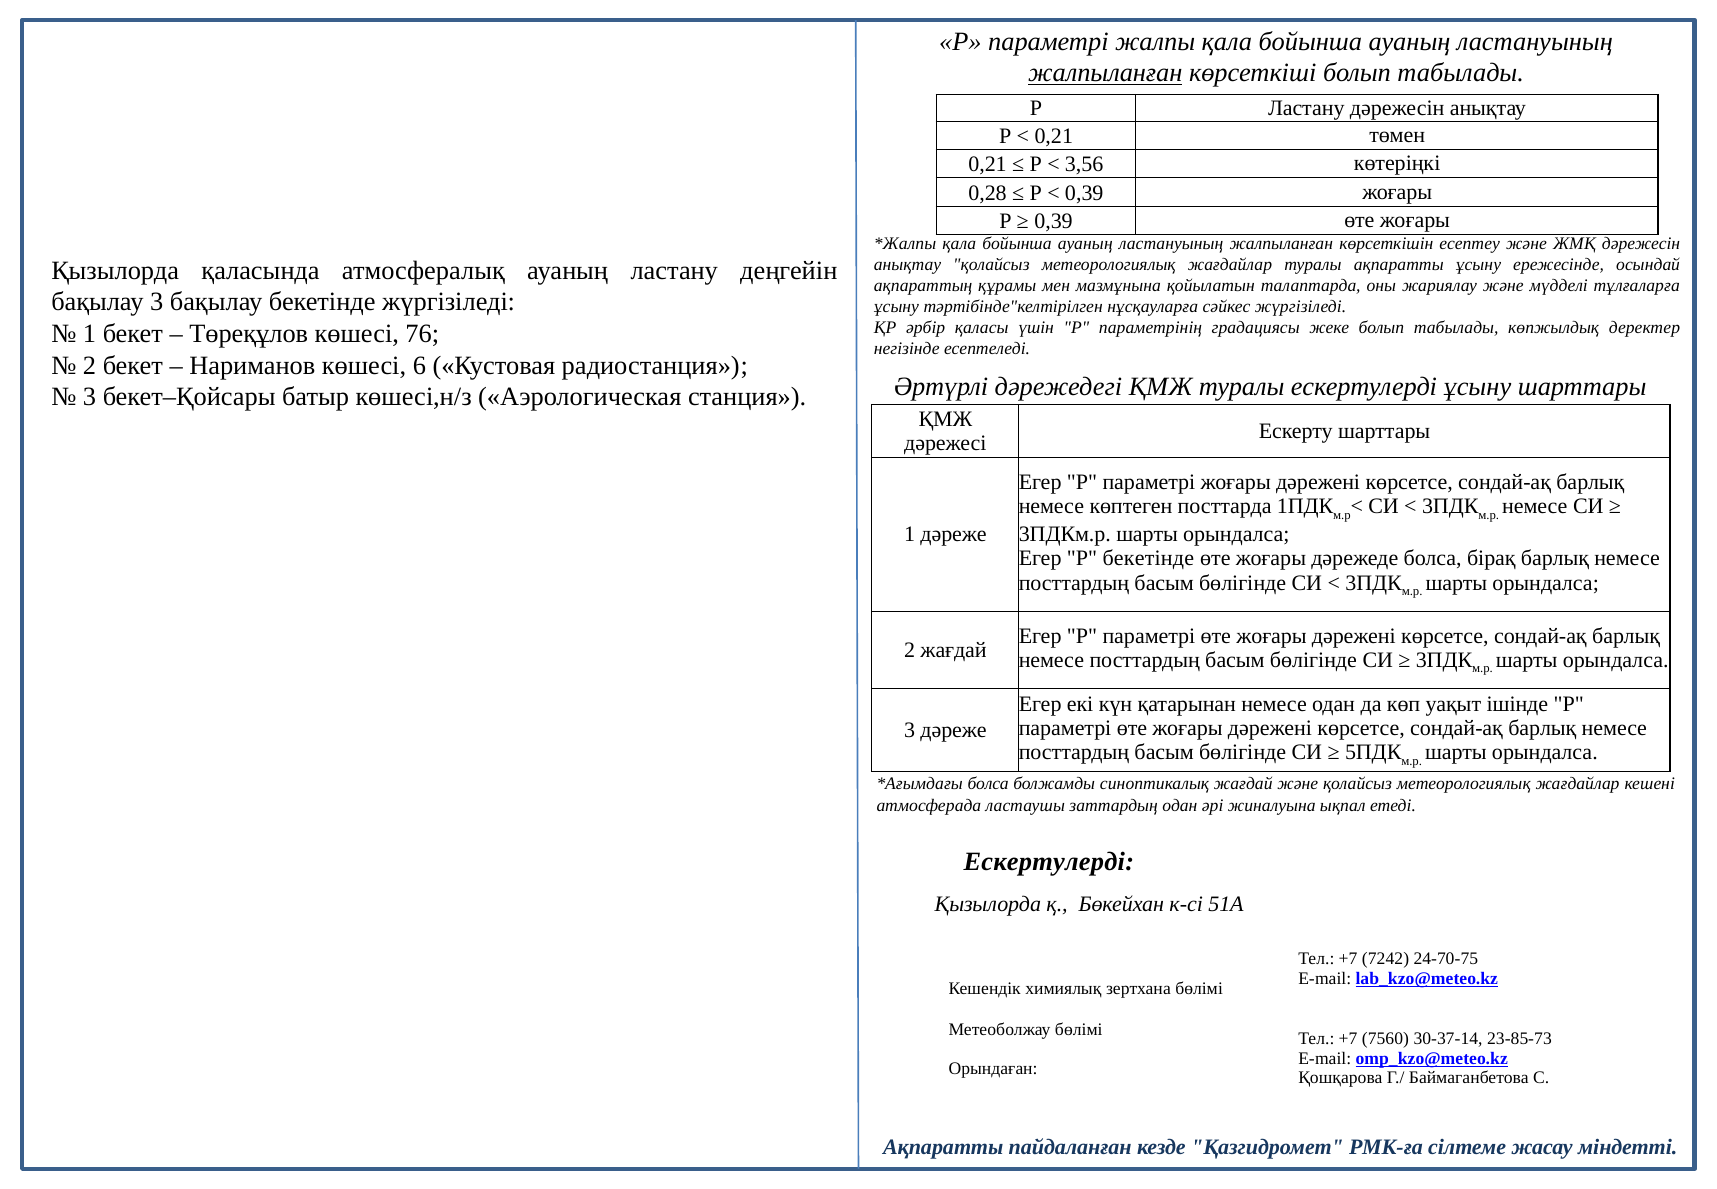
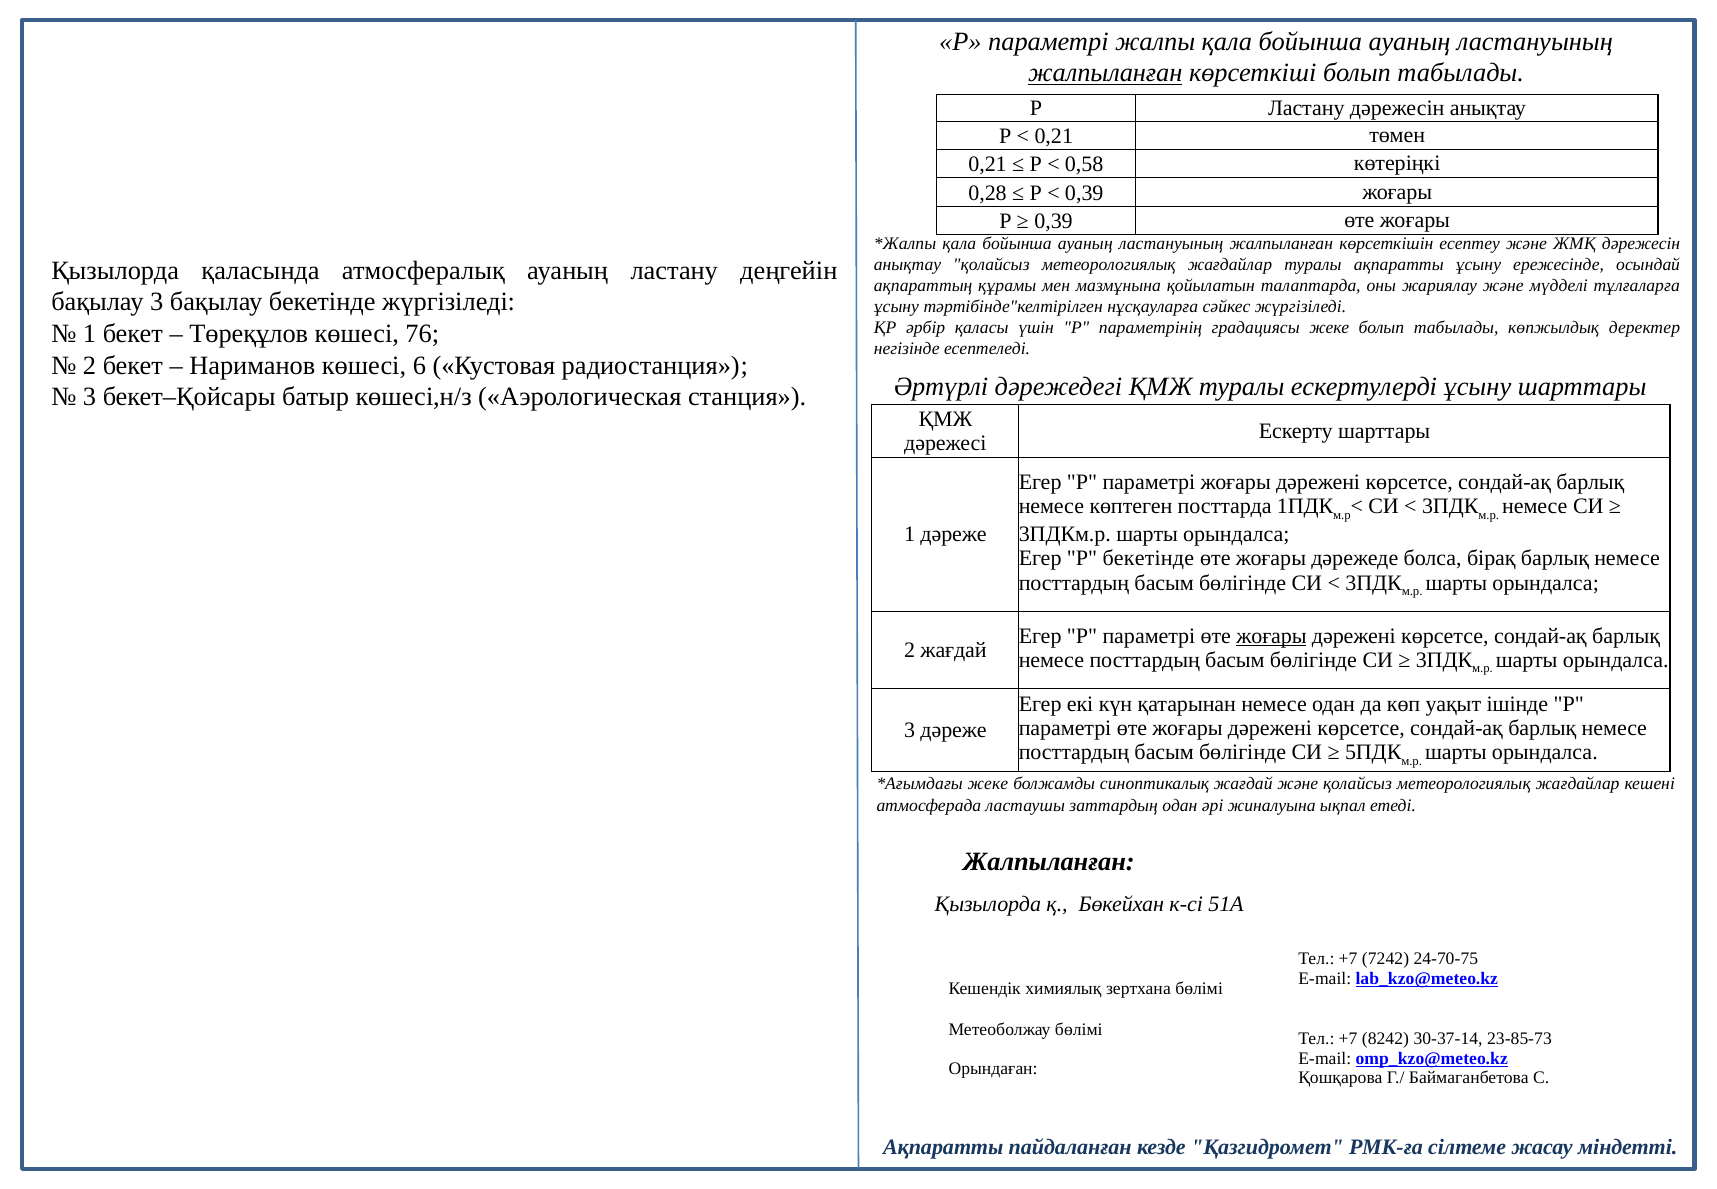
3,56: 3,56 -> 0,58
жоғары at (1271, 636) underline: none -> present
болса at (988, 784): болса -> жеке
Ескертулерді at (1049, 862): Ескертулерді -> Жалпыланған
7560: 7560 -> 8242
